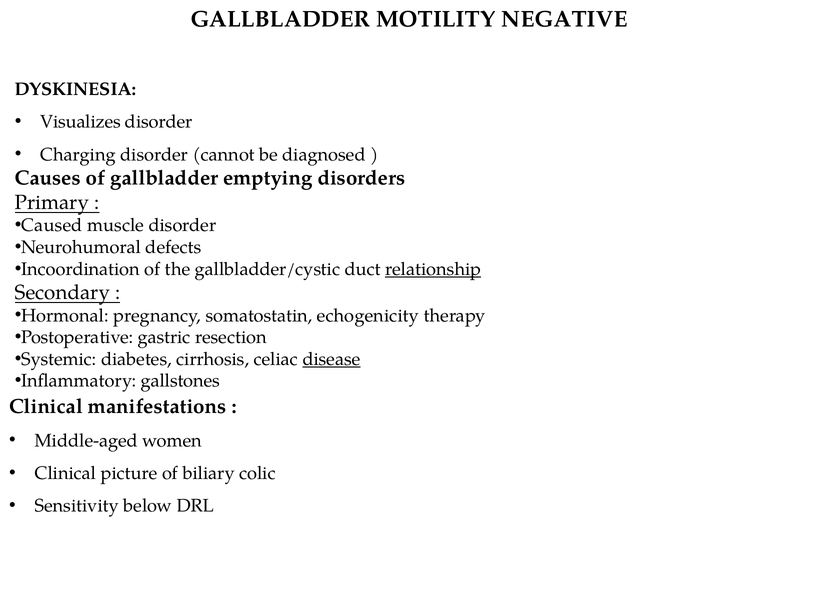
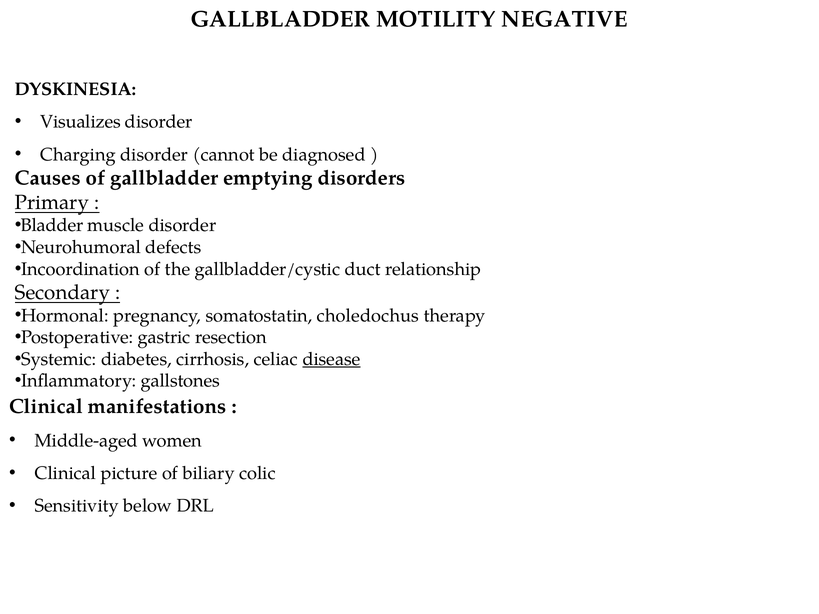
Caused: Caused -> Bladder
relationship underline: present -> none
echogenicity: echogenicity -> choledochus
